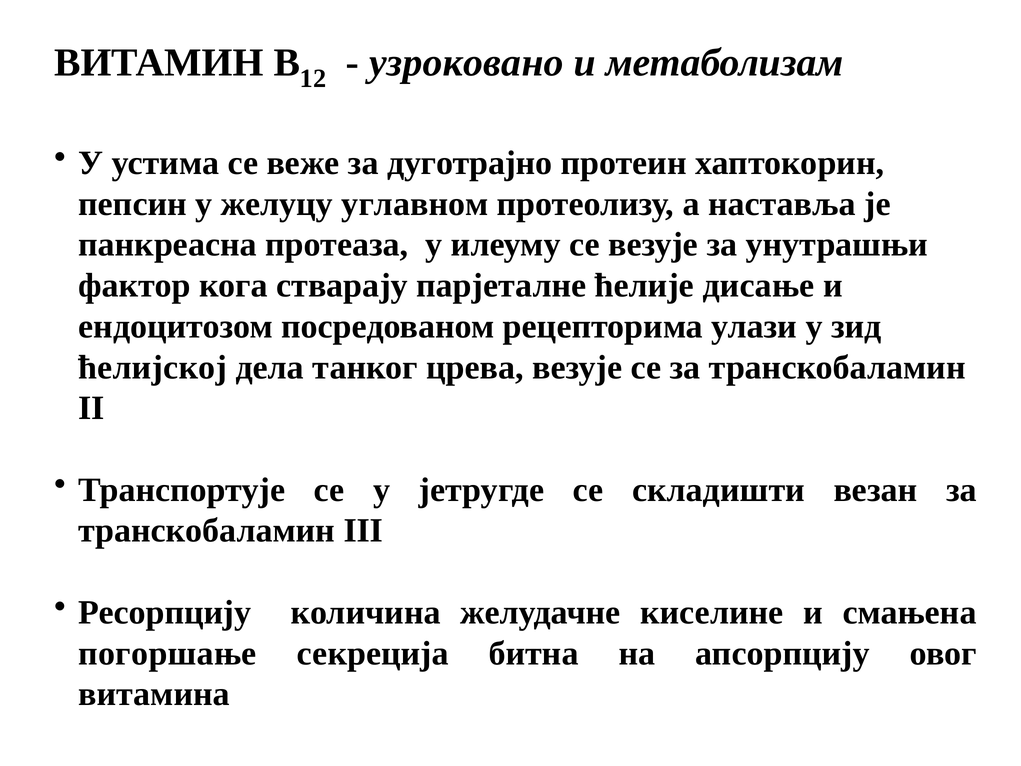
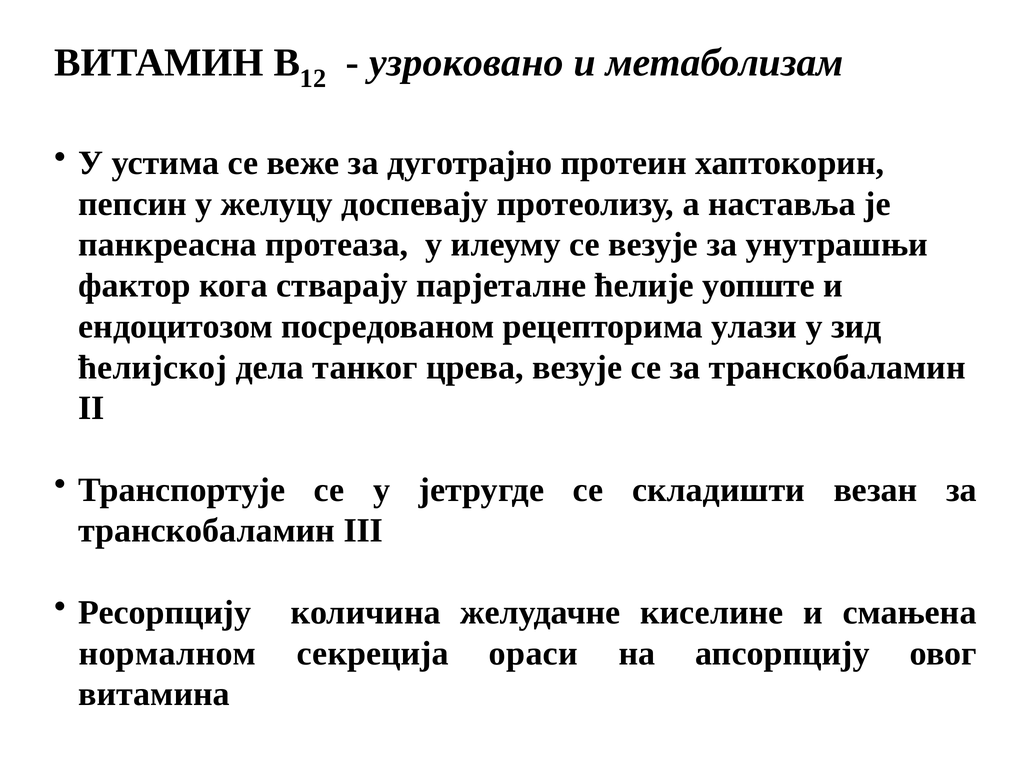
углавном: углавном -> доспевају
дисање: дисање -> уопште
погоршање: погоршање -> нормалном
битна: битна -> ораси
